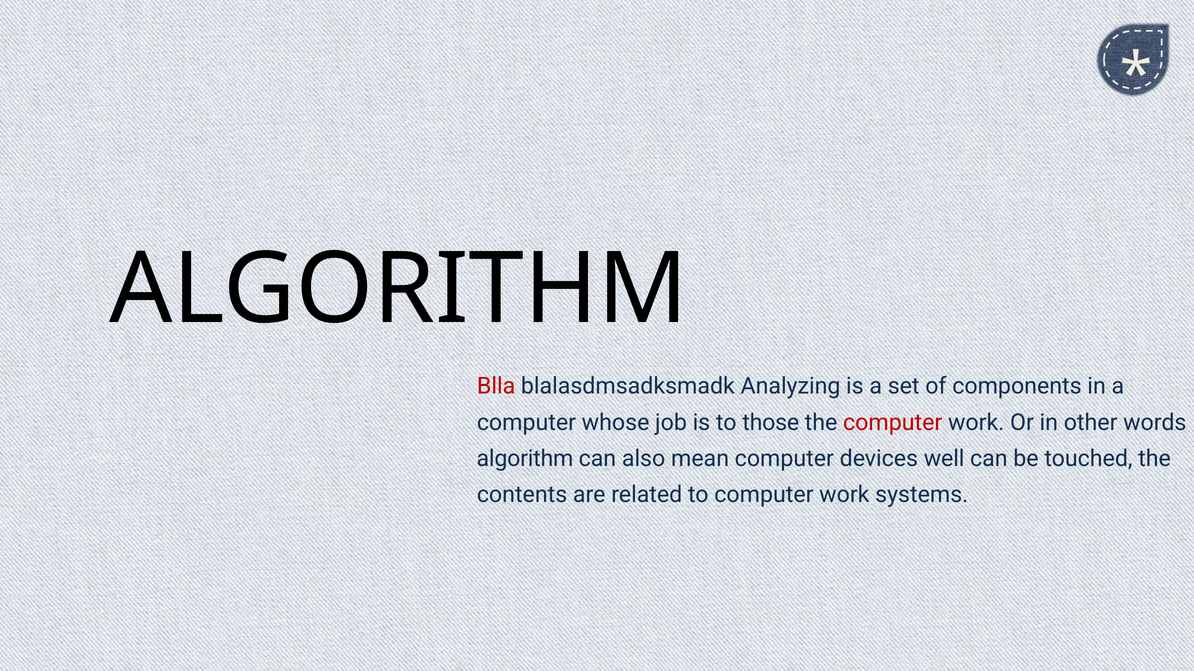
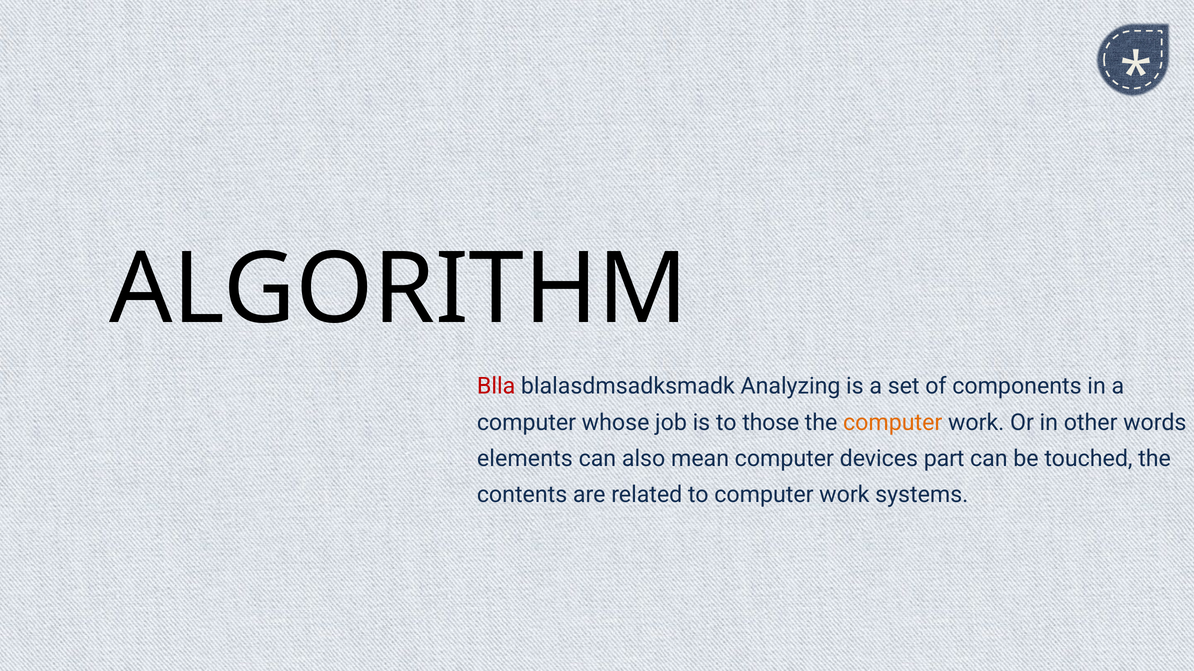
computer at (893, 423) colour: red -> orange
algorithm at (525, 459): algorithm -> elements
well: well -> part
